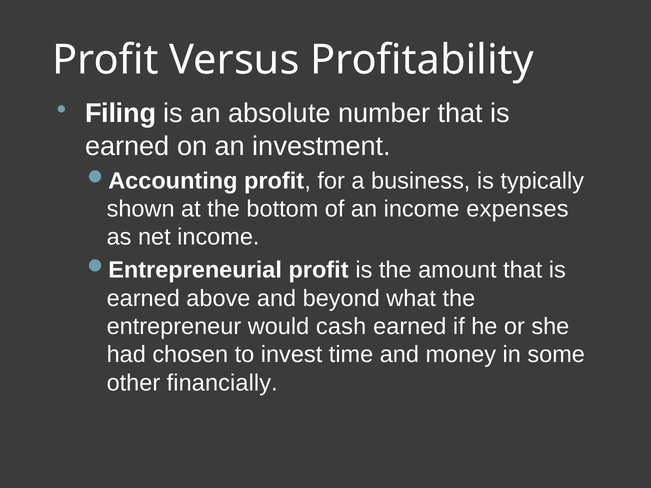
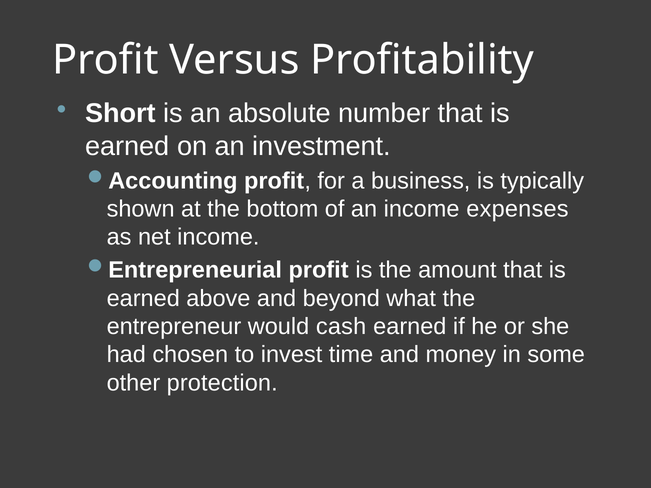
Filing: Filing -> Short
financially: financially -> protection
